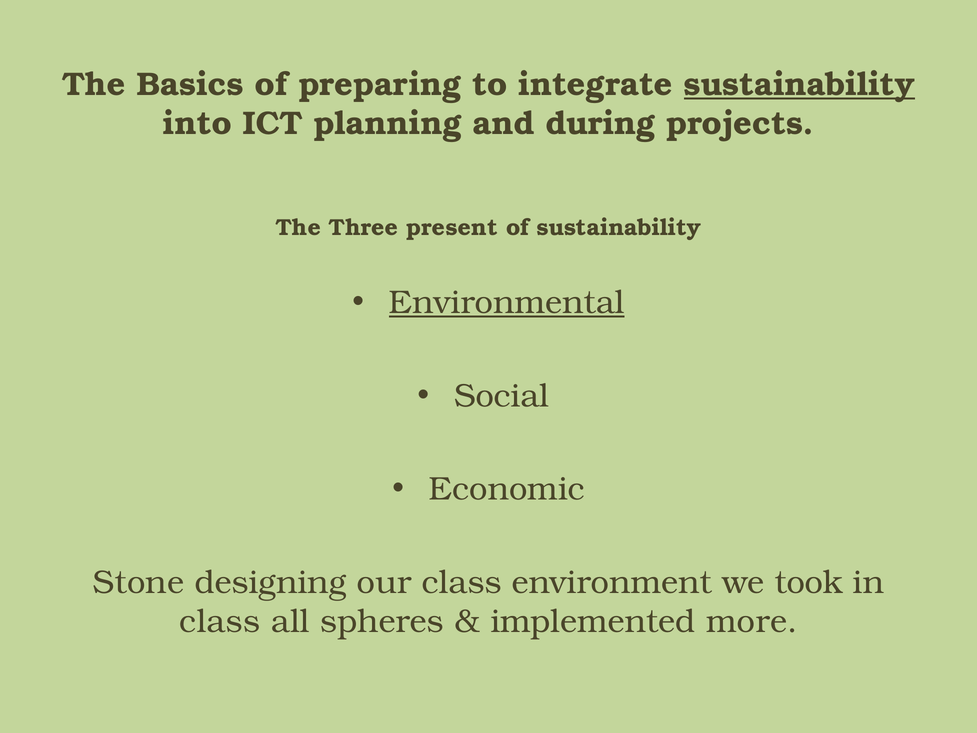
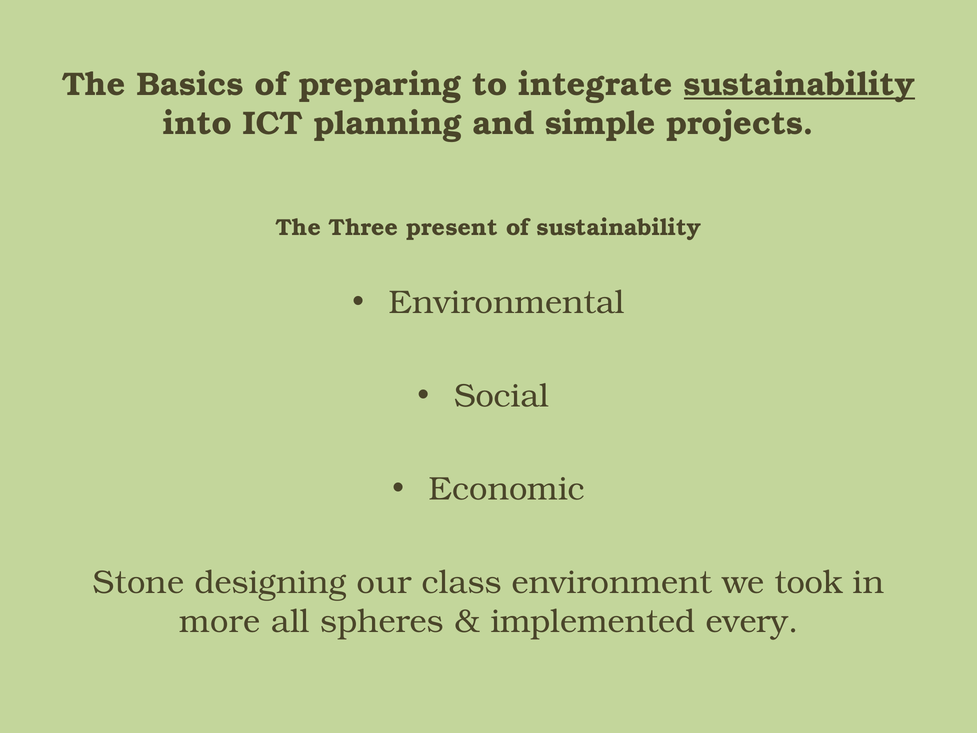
during: during -> simple
Environmental underline: present -> none
class at (220, 622): class -> more
more: more -> every
